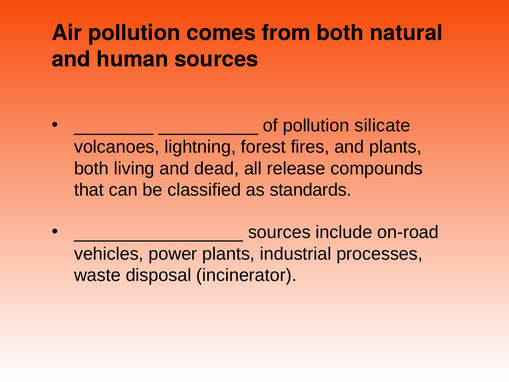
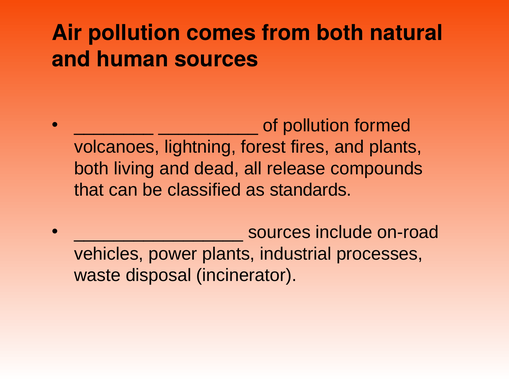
silicate: silicate -> formed
